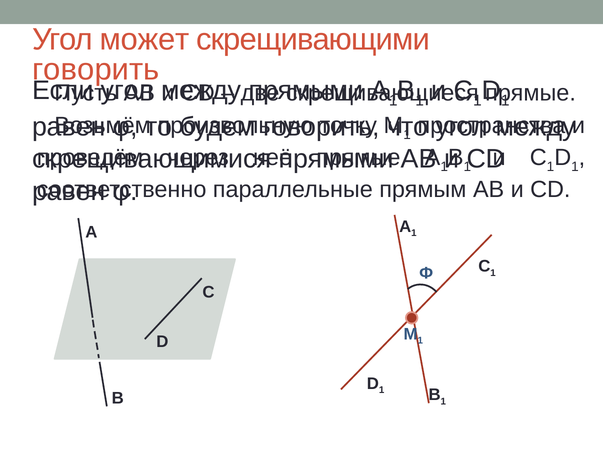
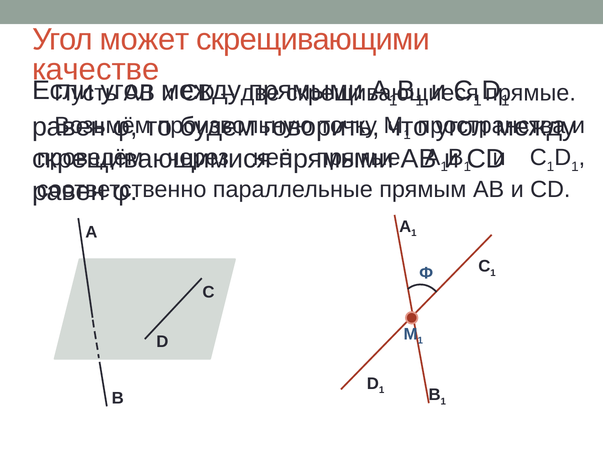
говорить at (96, 69): говорить -> качестве
